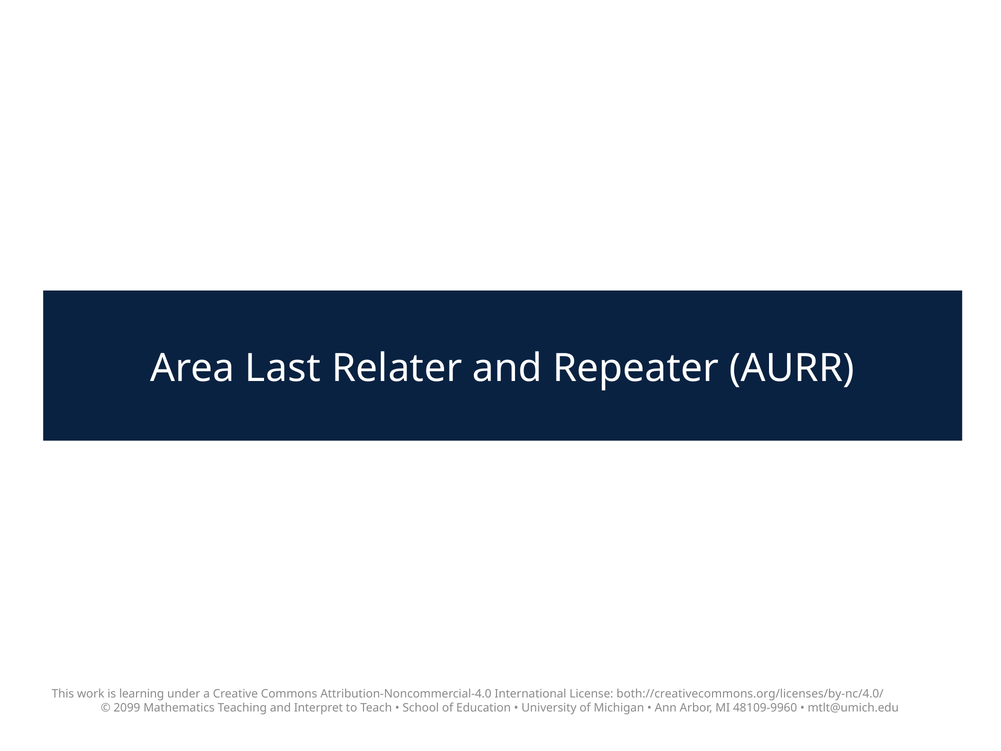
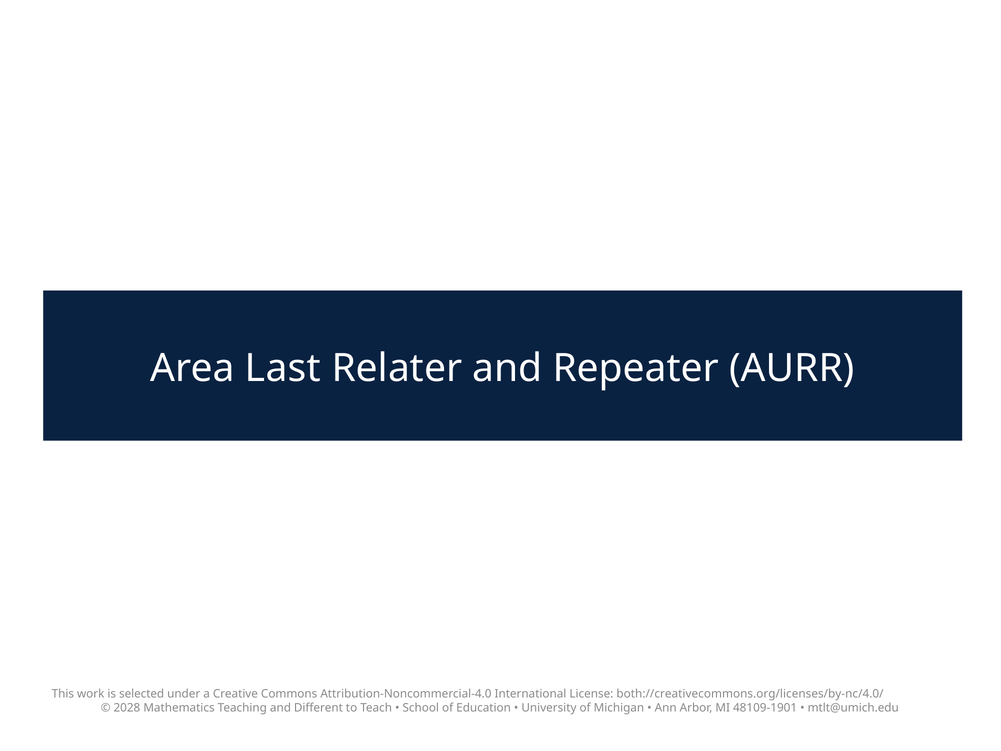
learning: learning -> selected
2099: 2099 -> 2028
Interpret: Interpret -> Different
48109-9960: 48109-9960 -> 48109-1901
